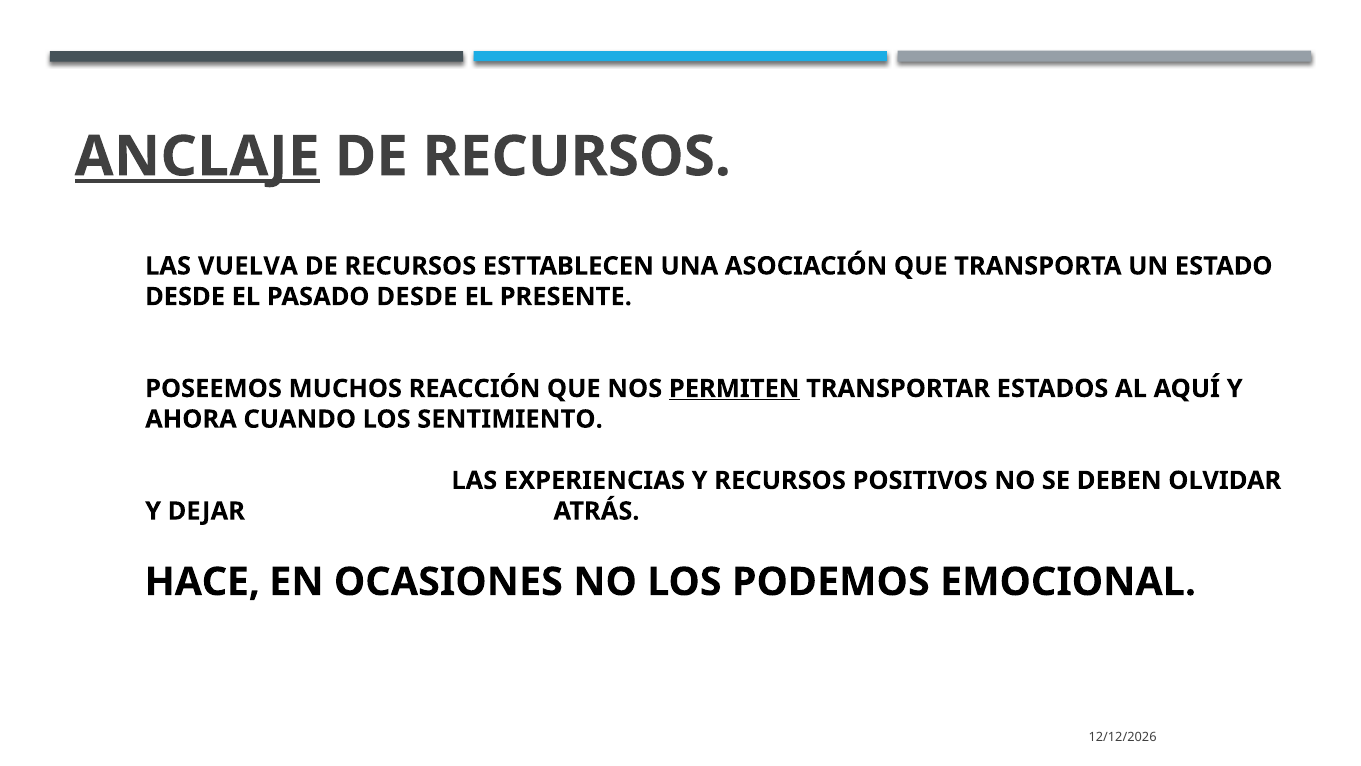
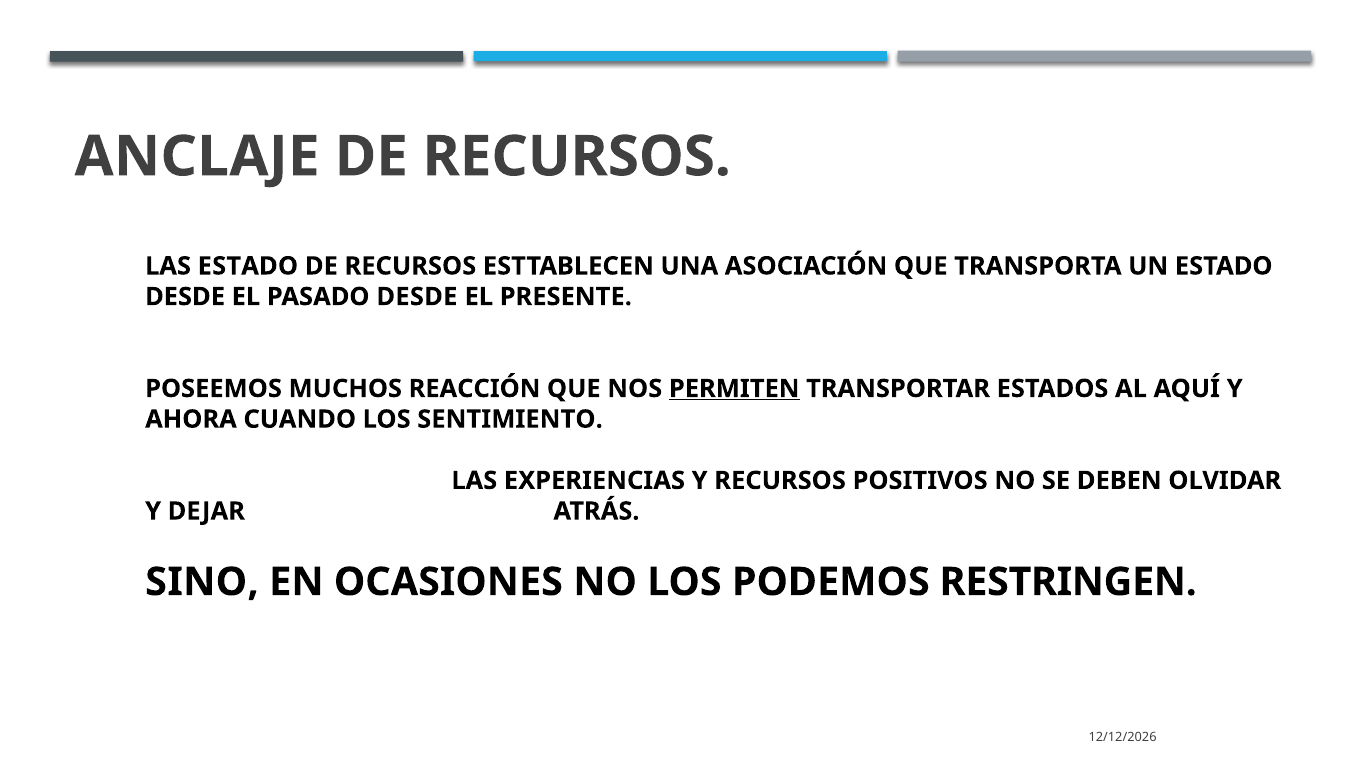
ANCLAJE underline: present -> none
LAS VUELVA: VUELVA -> ESTADO
HACE: HACE -> SINO
EMOCIONAL: EMOCIONAL -> RESTRINGEN
